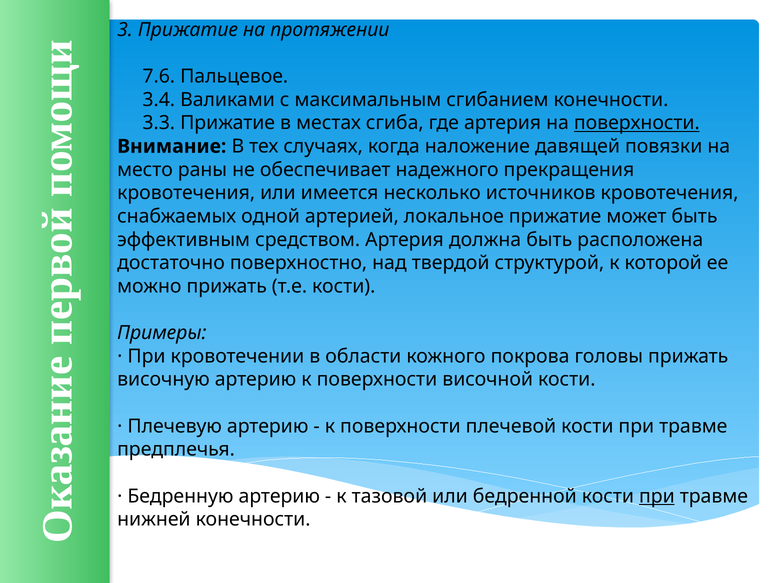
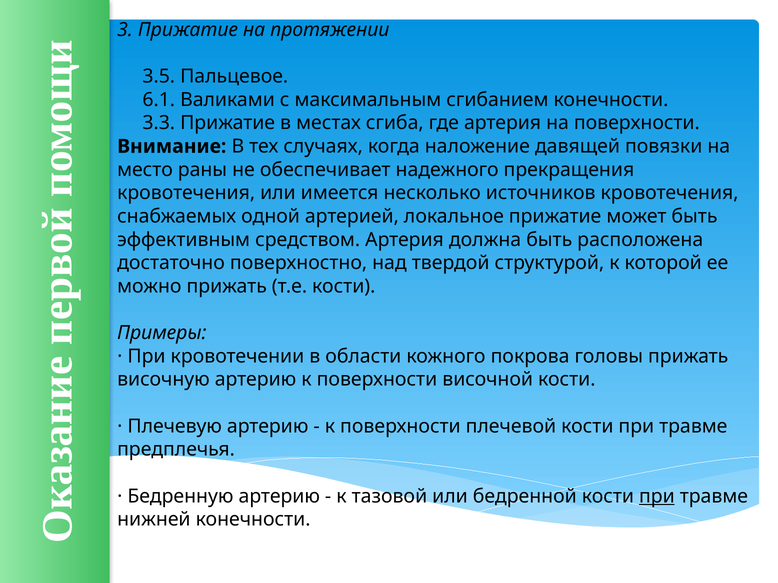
7.6: 7.6 -> 3.5
3.4: 3.4 -> 6.1
поверхности at (637, 123) underline: present -> none
